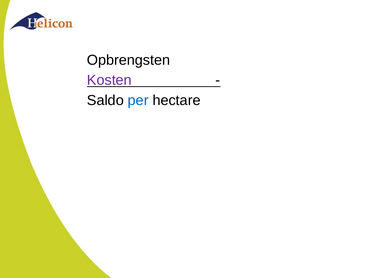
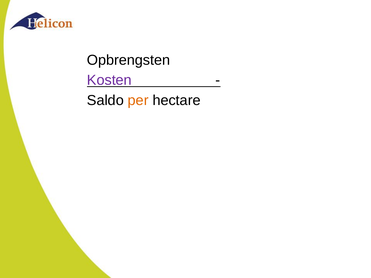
per colour: blue -> orange
